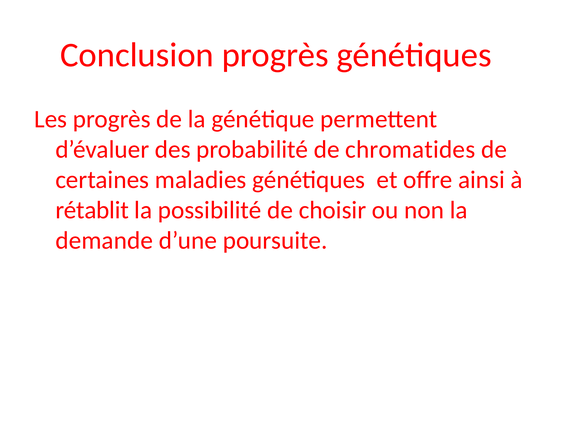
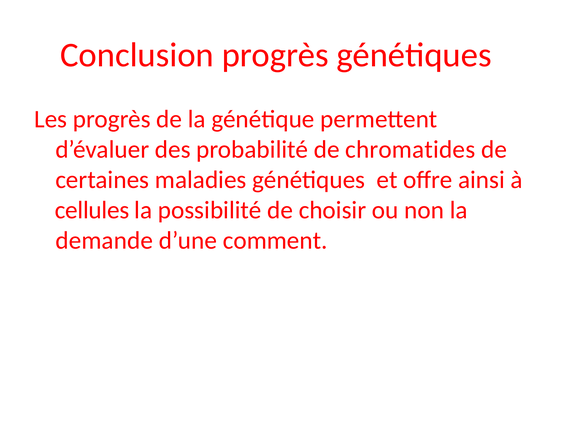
rétablit: rétablit -> cellules
poursuite: poursuite -> comment
